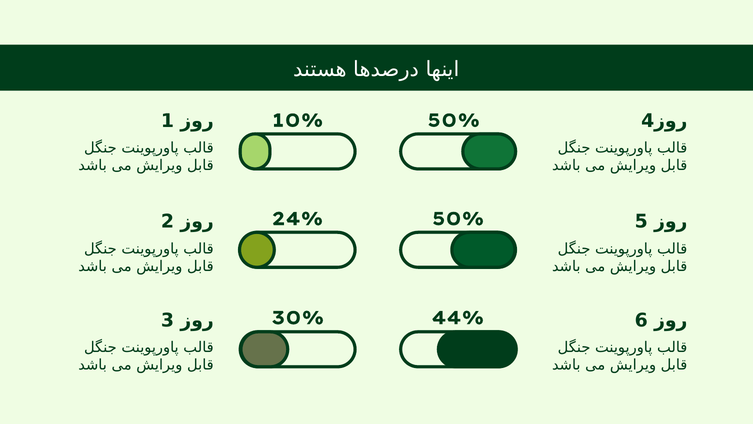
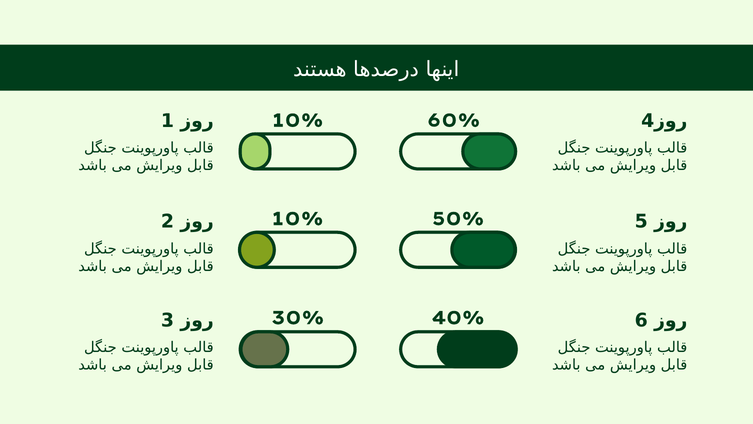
50% at (454, 120): 50% -> 60%
24% at (298, 219): 24% -> 10%
44%: 44% -> 40%
